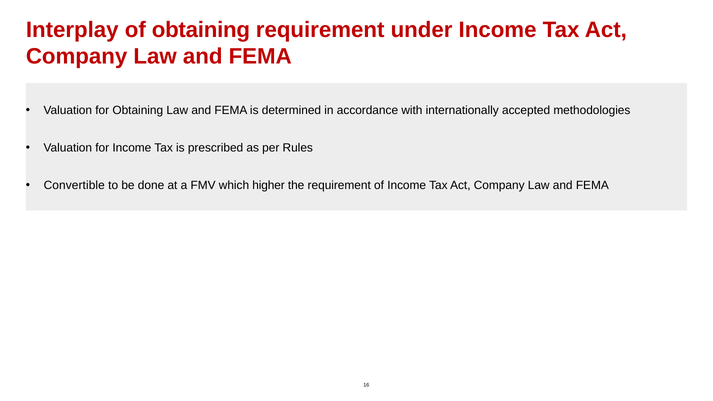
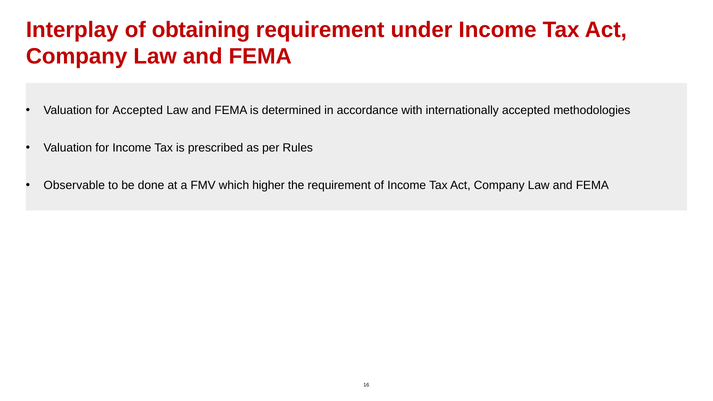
for Obtaining: Obtaining -> Accepted
Convertible: Convertible -> Observable
